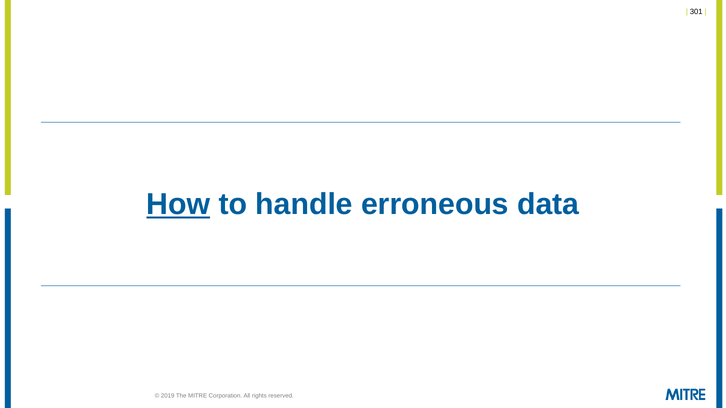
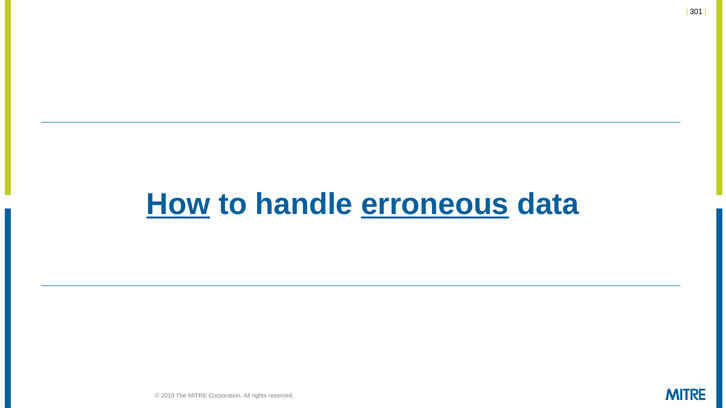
erroneous underline: none -> present
